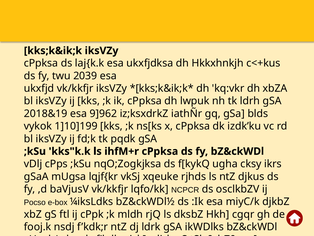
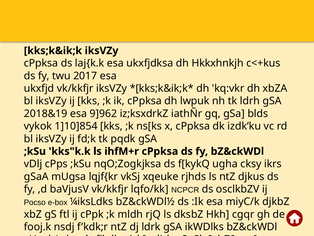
2039: 2039 -> 2017
1]10]199: 1]10]199 -> 1]10]854
